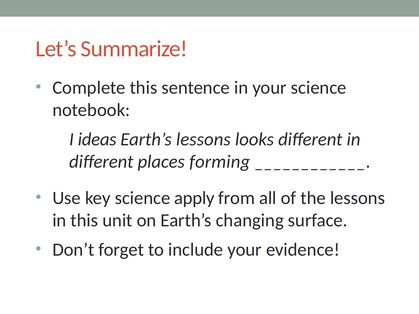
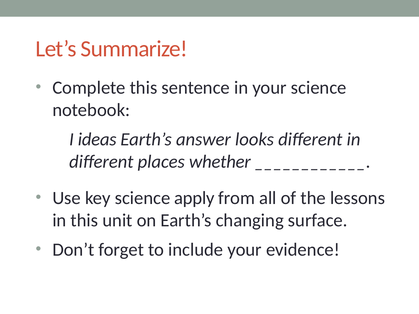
Earth’s lessons: lessons -> answer
forming: forming -> whether
